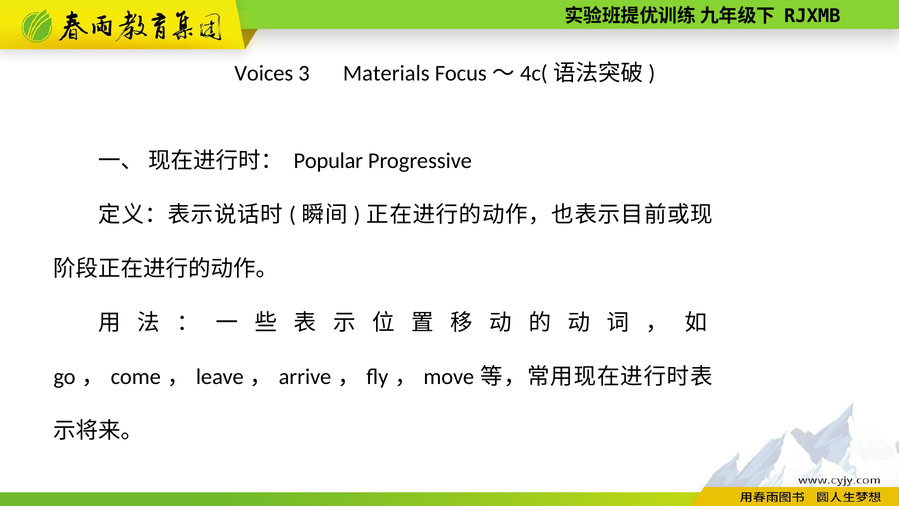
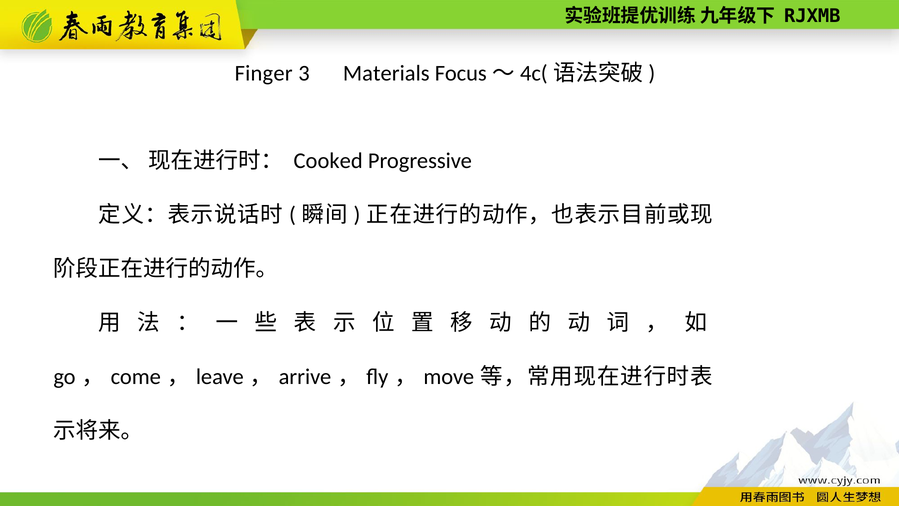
Voices: Voices -> Finger
Popular: Popular -> Cooked
